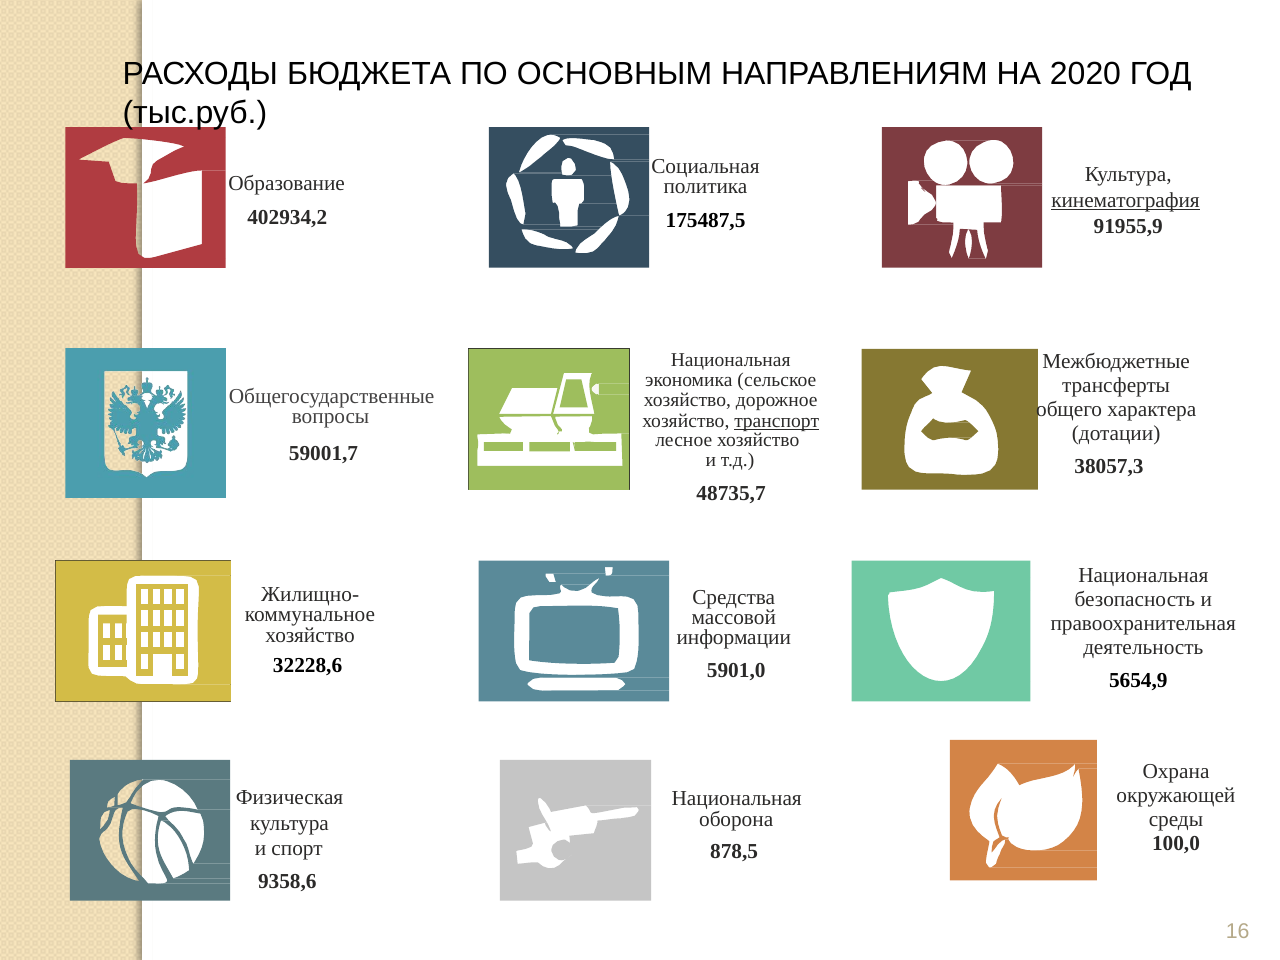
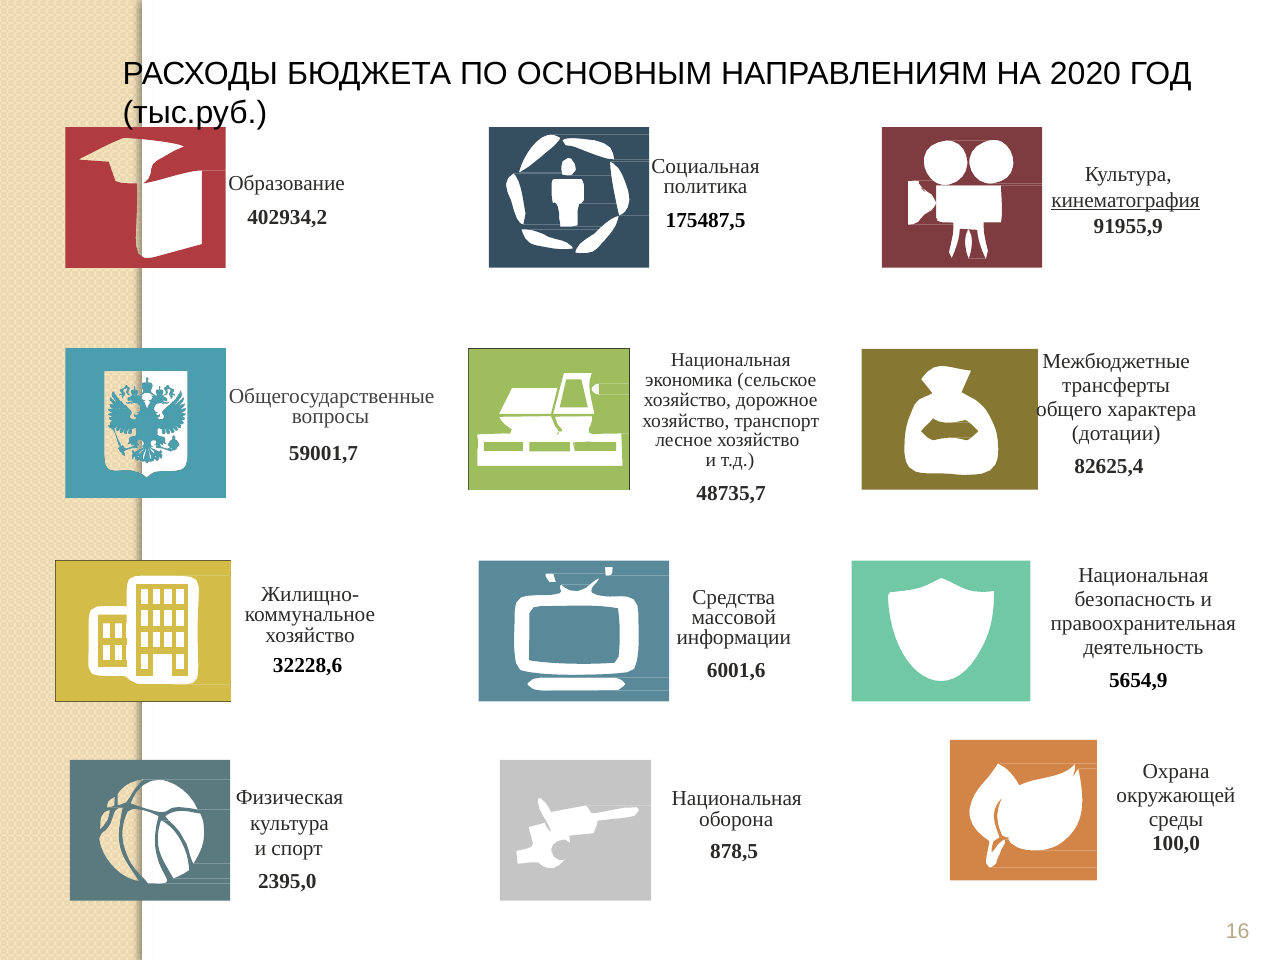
транспорт underline: present -> none
38057,3: 38057,3 -> 82625,4
5901,0: 5901,0 -> 6001,6
9358,6: 9358,6 -> 2395,0
